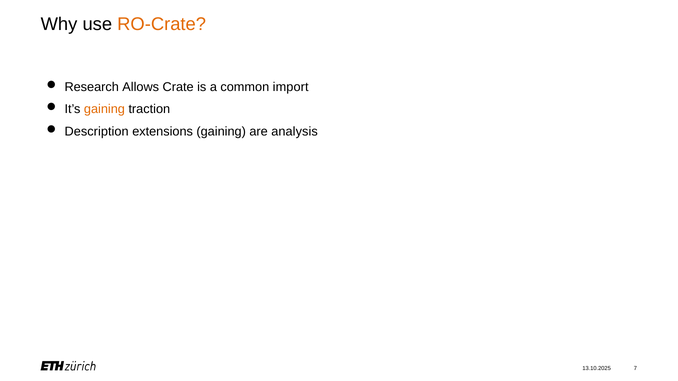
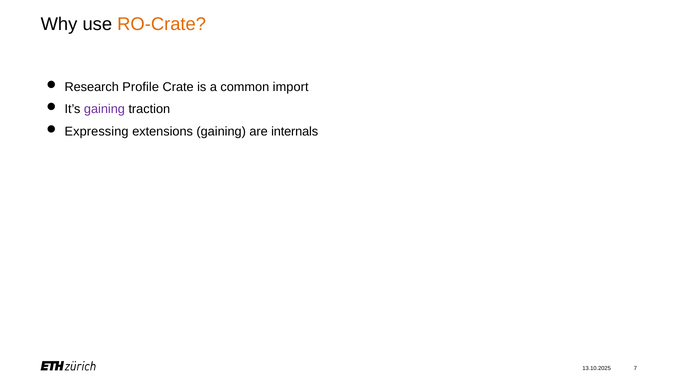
Allows: Allows -> Profile
gaining at (104, 109) colour: orange -> purple
Description: Description -> Expressing
analysis: analysis -> internals
